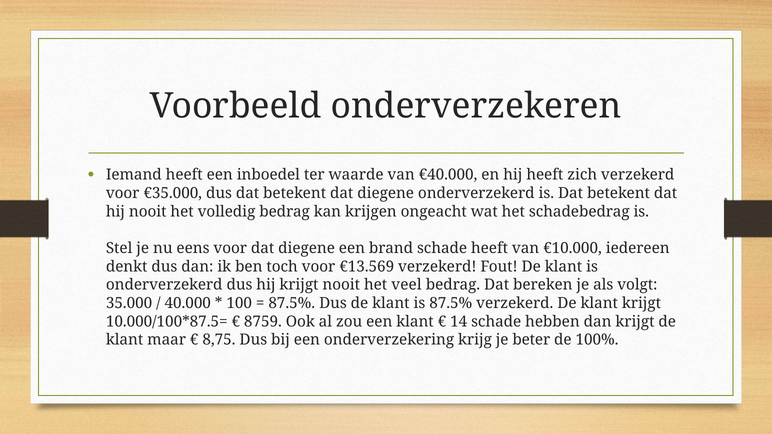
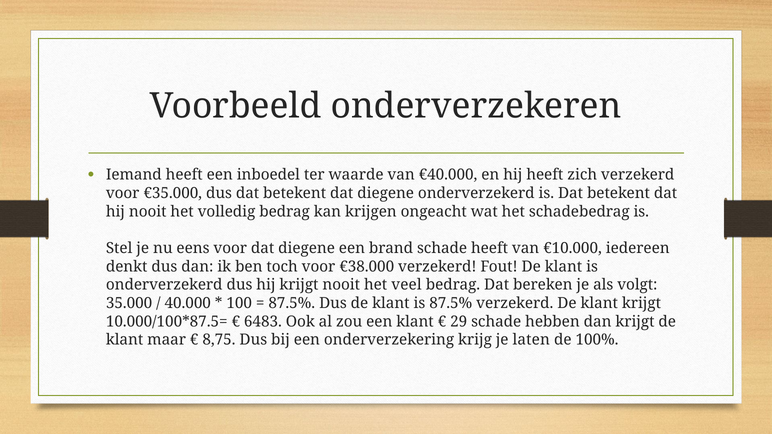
€13.569: €13.569 -> €38.000
8759: 8759 -> 6483
14: 14 -> 29
beter: beter -> laten
